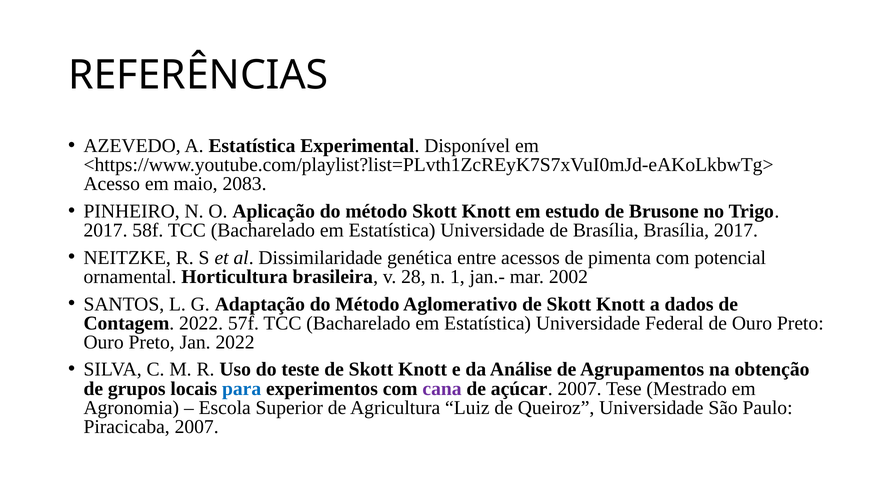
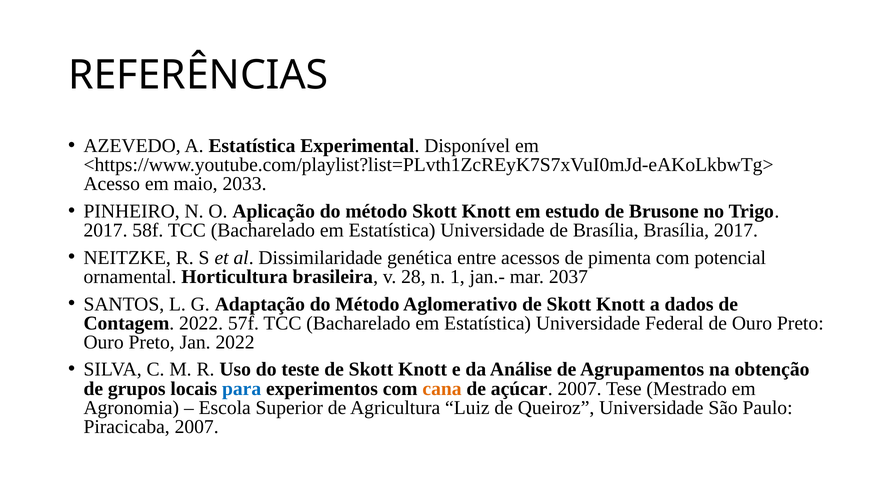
2083: 2083 -> 2033
2002: 2002 -> 2037
cana colour: purple -> orange
